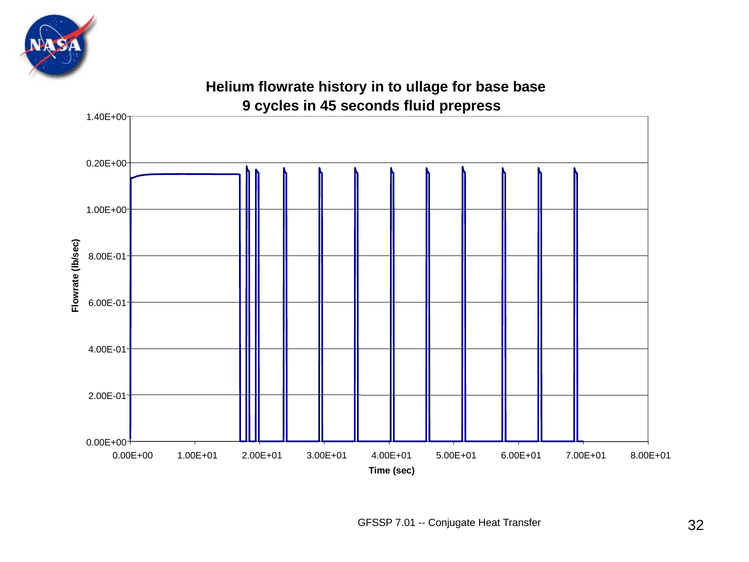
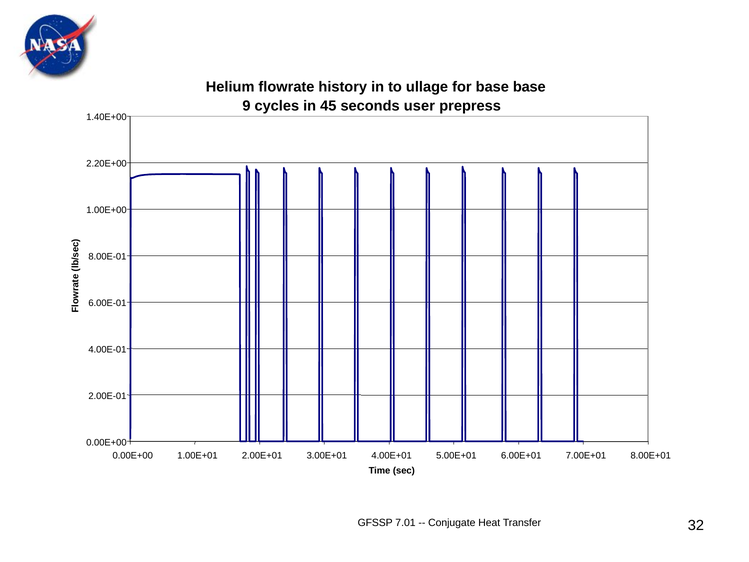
fluid: fluid -> user
0.20E+00: 0.20E+00 -> 2.20E+00
